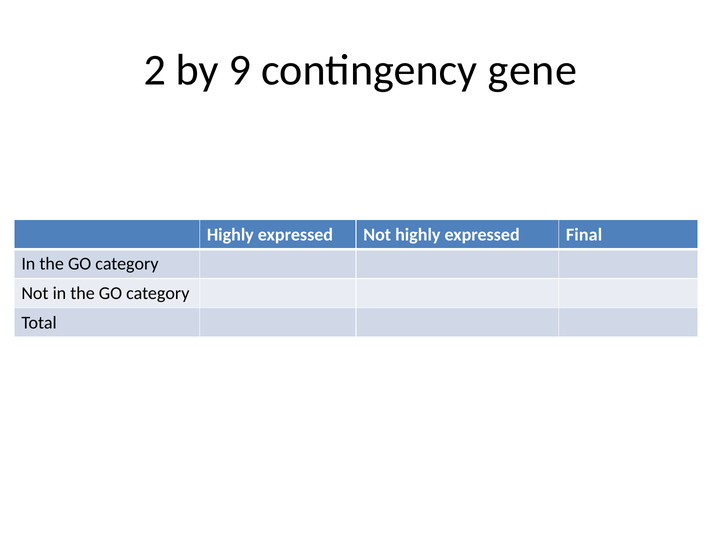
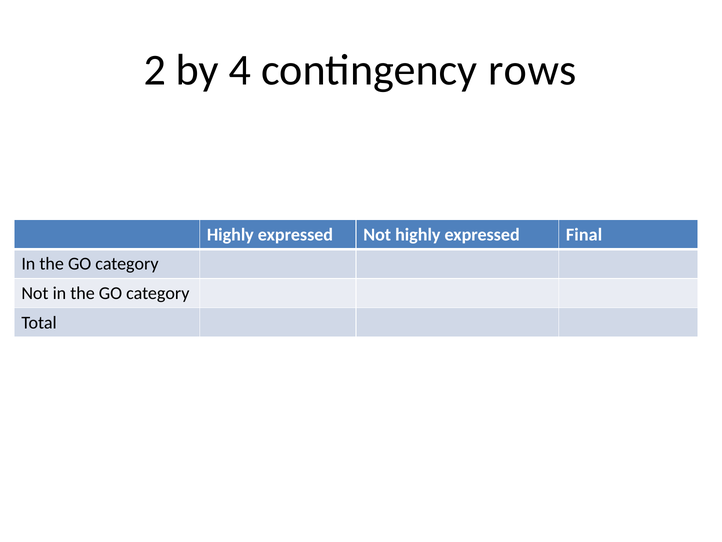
9: 9 -> 4
gene: gene -> rows
